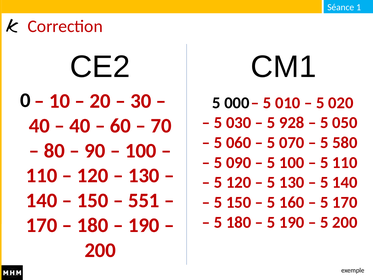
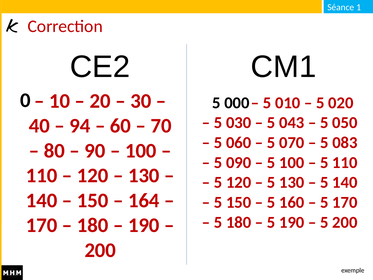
928: 928 -> 043
40 at (80, 126): 40 -> 94
580: 580 -> 083
551: 551 -> 164
